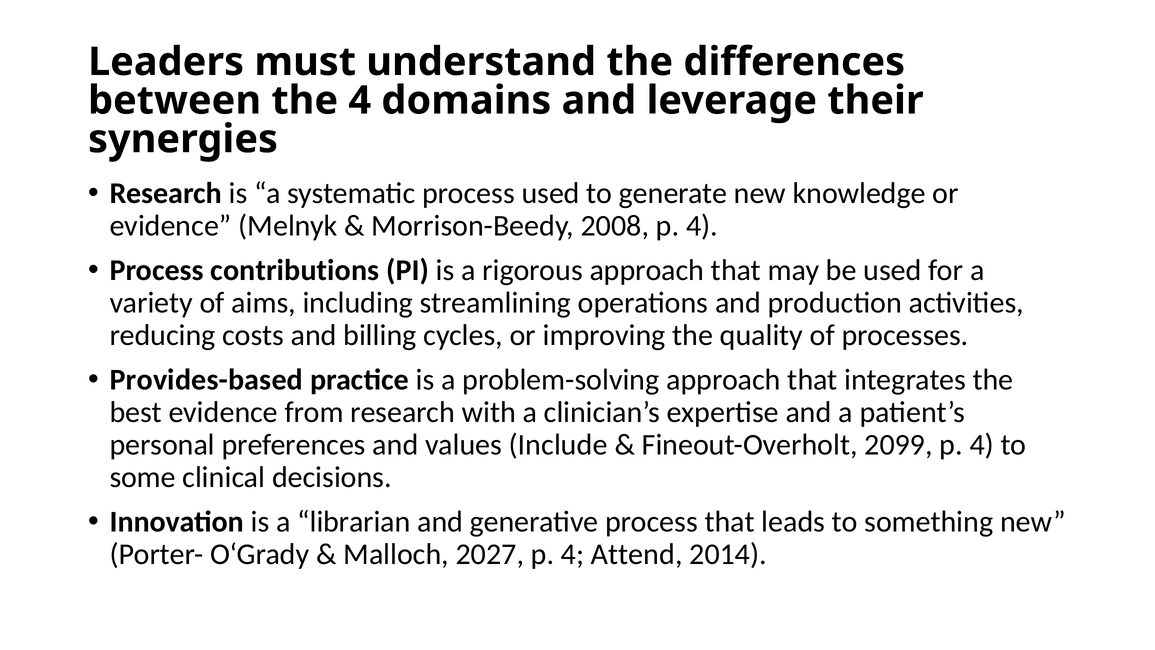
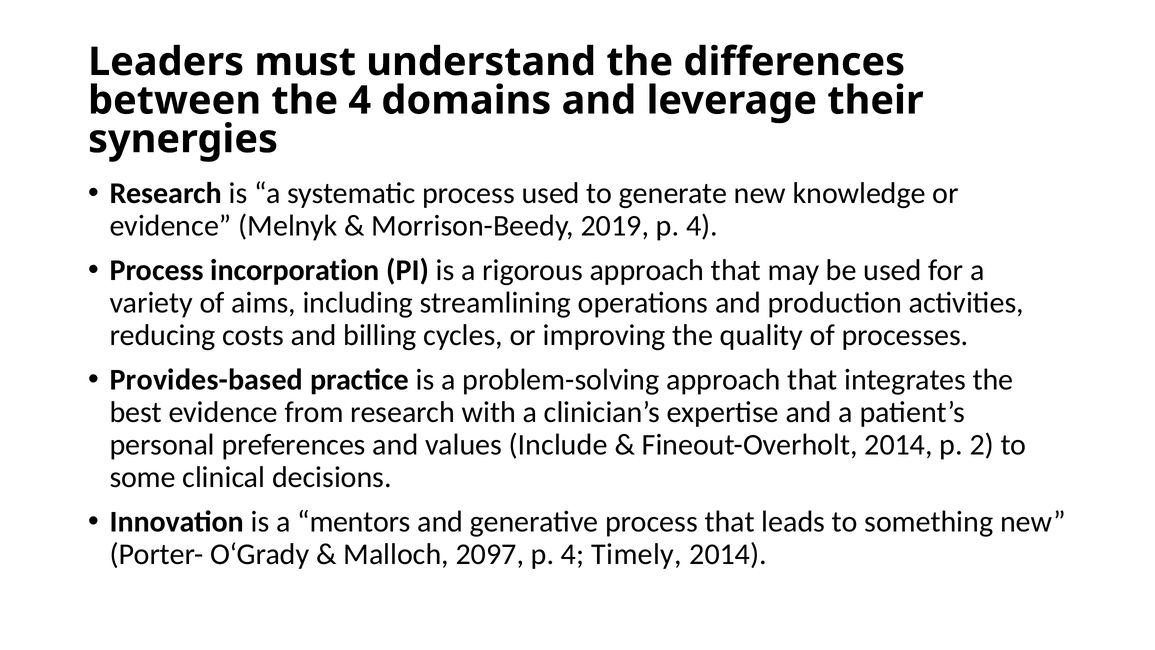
2008: 2008 -> 2019
contributions: contributions -> incorporation
Fineout-Overholt 2099: 2099 -> 2014
4 at (982, 445): 4 -> 2
librarian: librarian -> mentors
2027: 2027 -> 2097
Attend: Attend -> Timely
